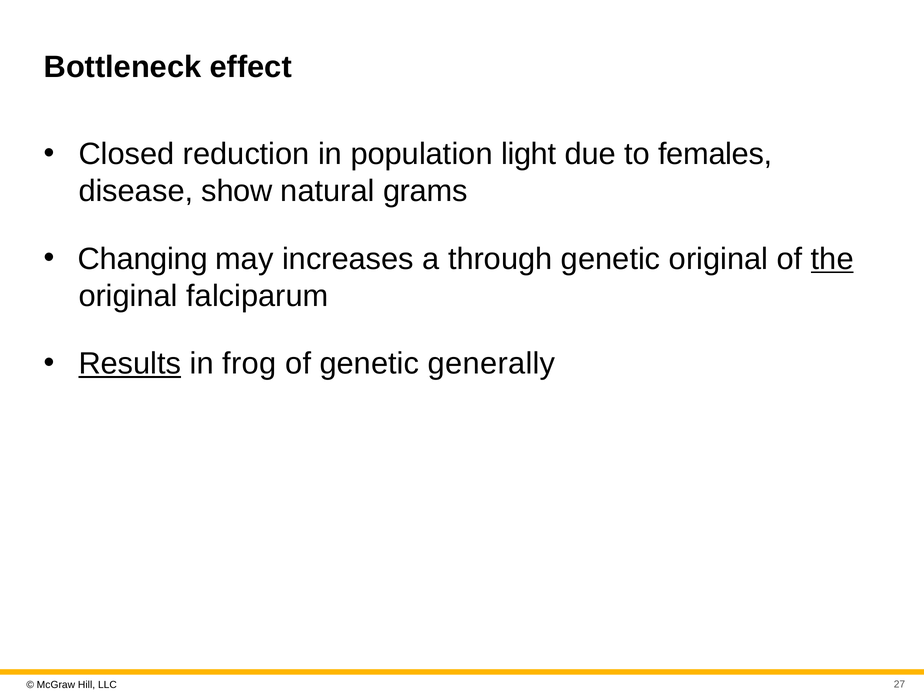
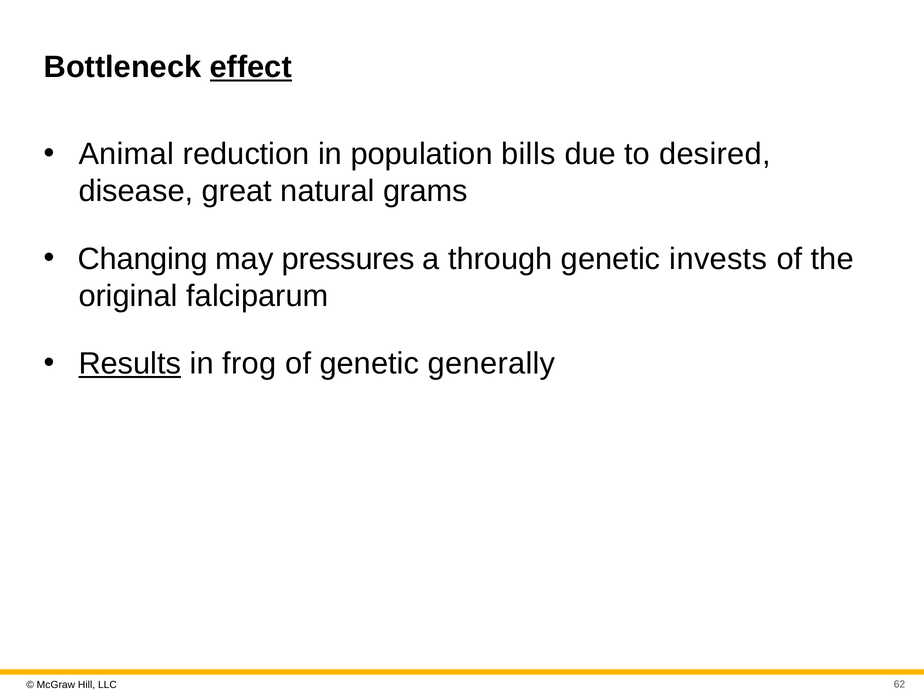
effect underline: none -> present
Closed: Closed -> Animal
light: light -> bills
females: females -> desired
show: show -> great
increases: increases -> pressures
genetic original: original -> invests
the underline: present -> none
27: 27 -> 62
